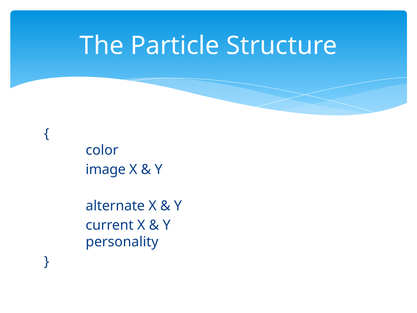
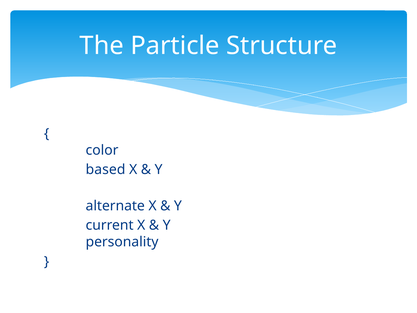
image: image -> based
